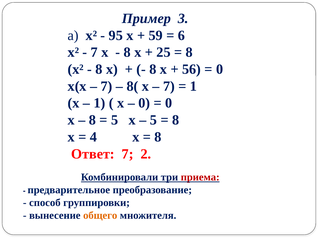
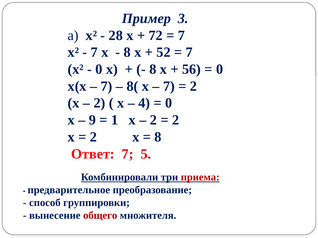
95: 95 -> 28
59: 59 -> 72
6 at (181, 35): 6 -> 7
25: 25 -> 52
8 at (189, 52): 8 -> 7
8 at (99, 69): 8 -> 0
1 at (193, 86): 1 -> 2
1 at (99, 103): 1 -> 2
0 at (144, 103): 0 -> 4
8 at (92, 120): 8 -> 9
5 at (115, 120): 5 -> 1
5 at (153, 120): 5 -> 2
8 at (176, 120): 8 -> 2
4 at (93, 137): 4 -> 2
2: 2 -> 5
общего colour: orange -> red
